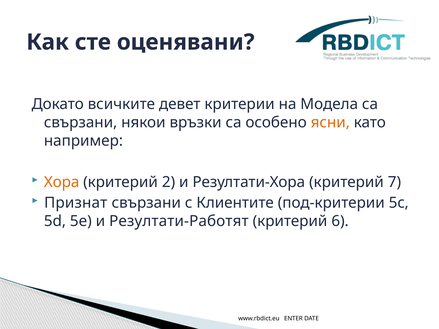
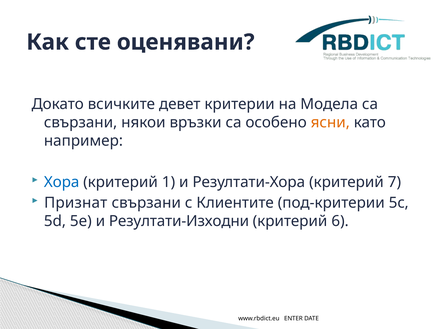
Хора colour: orange -> blue
2: 2 -> 1
Резултати-Работят: Резултати-Работят -> Резултати-Изходни
